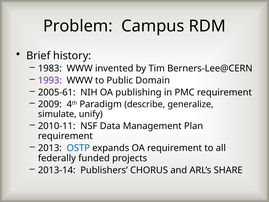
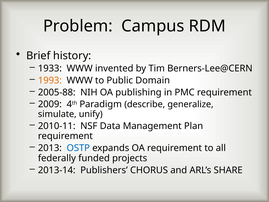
1983: 1983 -> 1933
1993 colour: purple -> orange
2005-61: 2005-61 -> 2005-88
